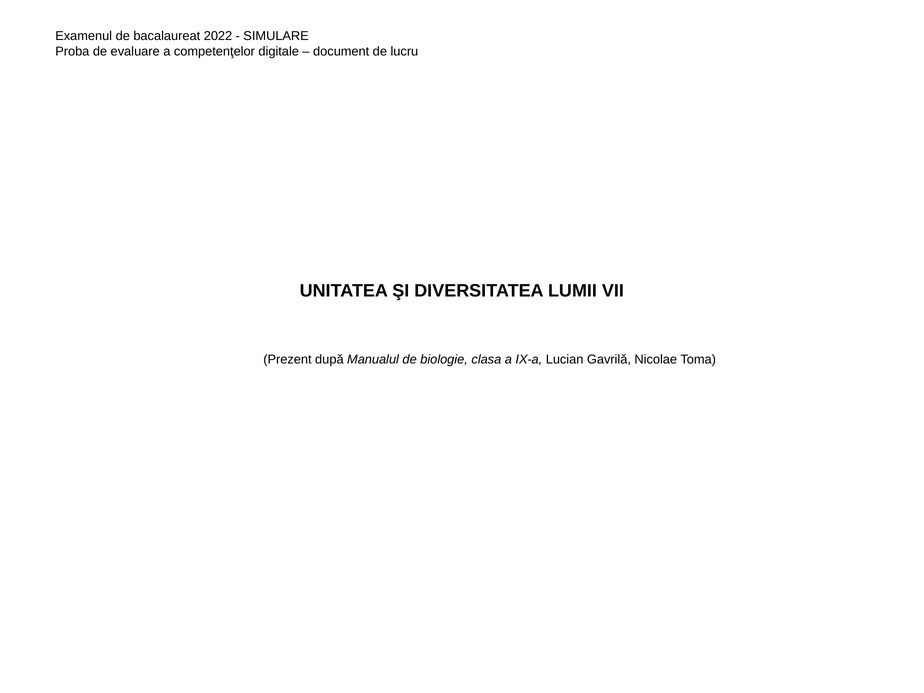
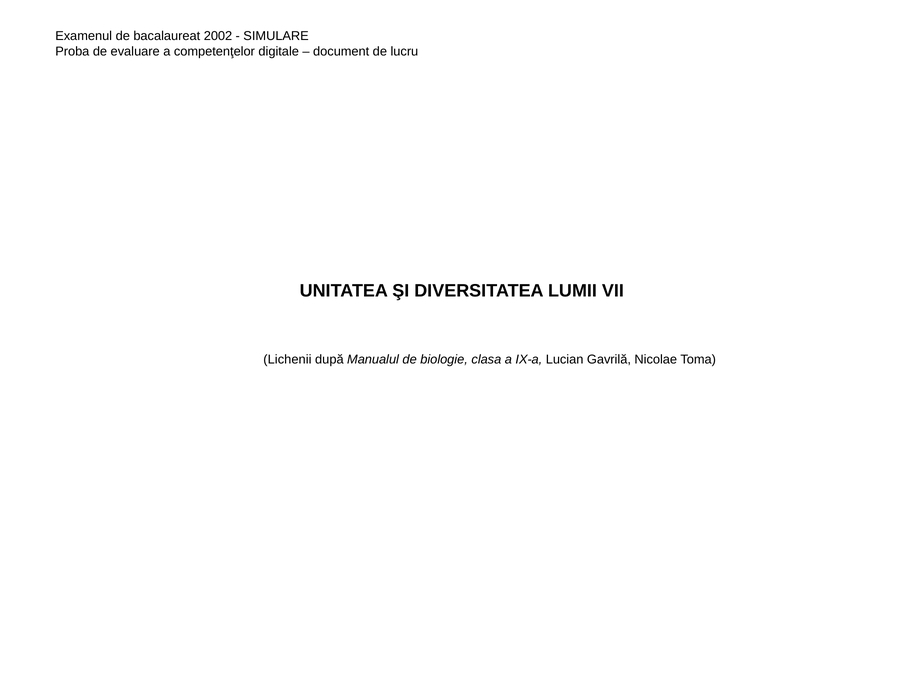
2022: 2022 -> 2002
Prezent: Prezent -> Lichenii
